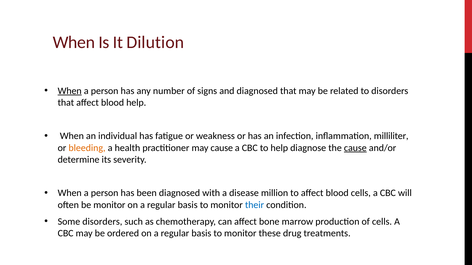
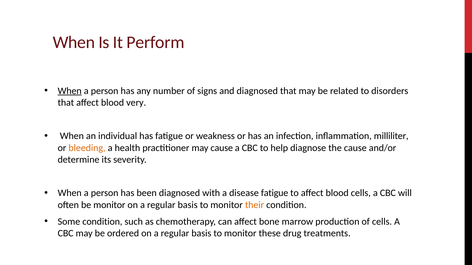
Dilution: Dilution -> Perform
blood help: help -> very
cause at (355, 148) underline: present -> none
disease million: million -> fatigue
their colour: blue -> orange
Some disorders: disorders -> condition
